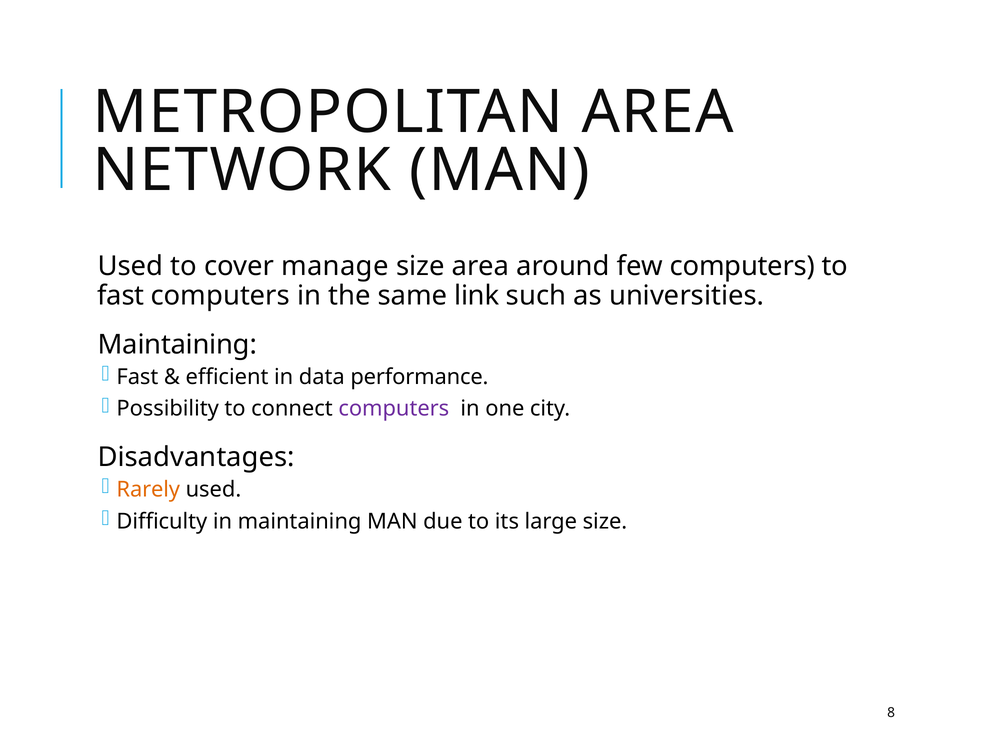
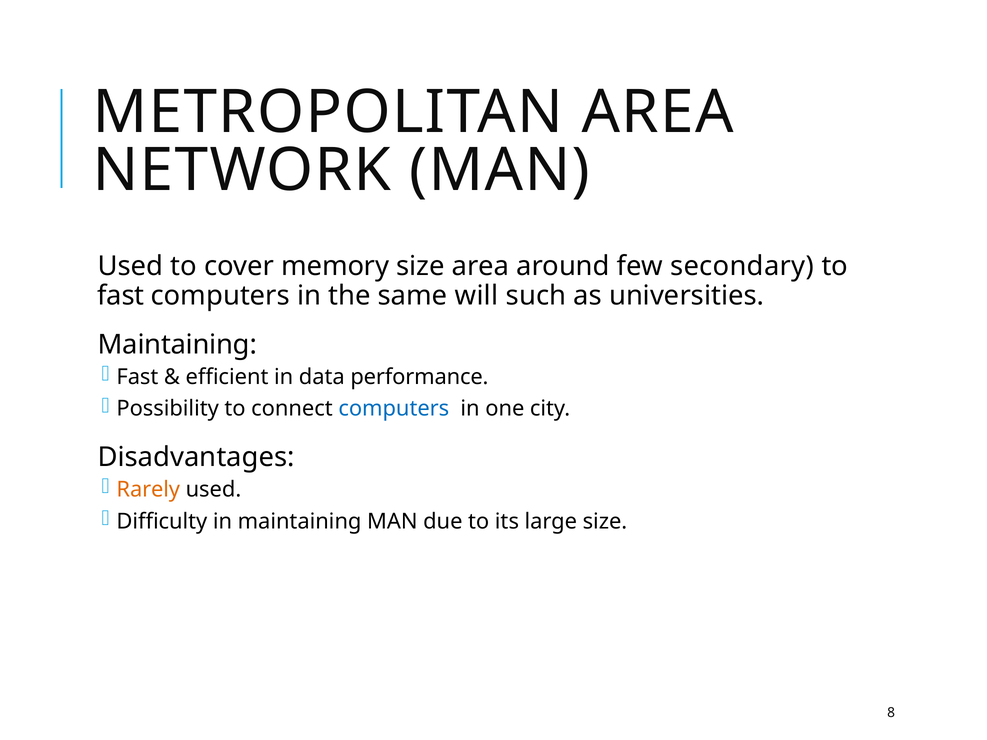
manage: manage -> memory
few computers: computers -> secondary
link: link -> will
computers at (394, 409) colour: purple -> blue
